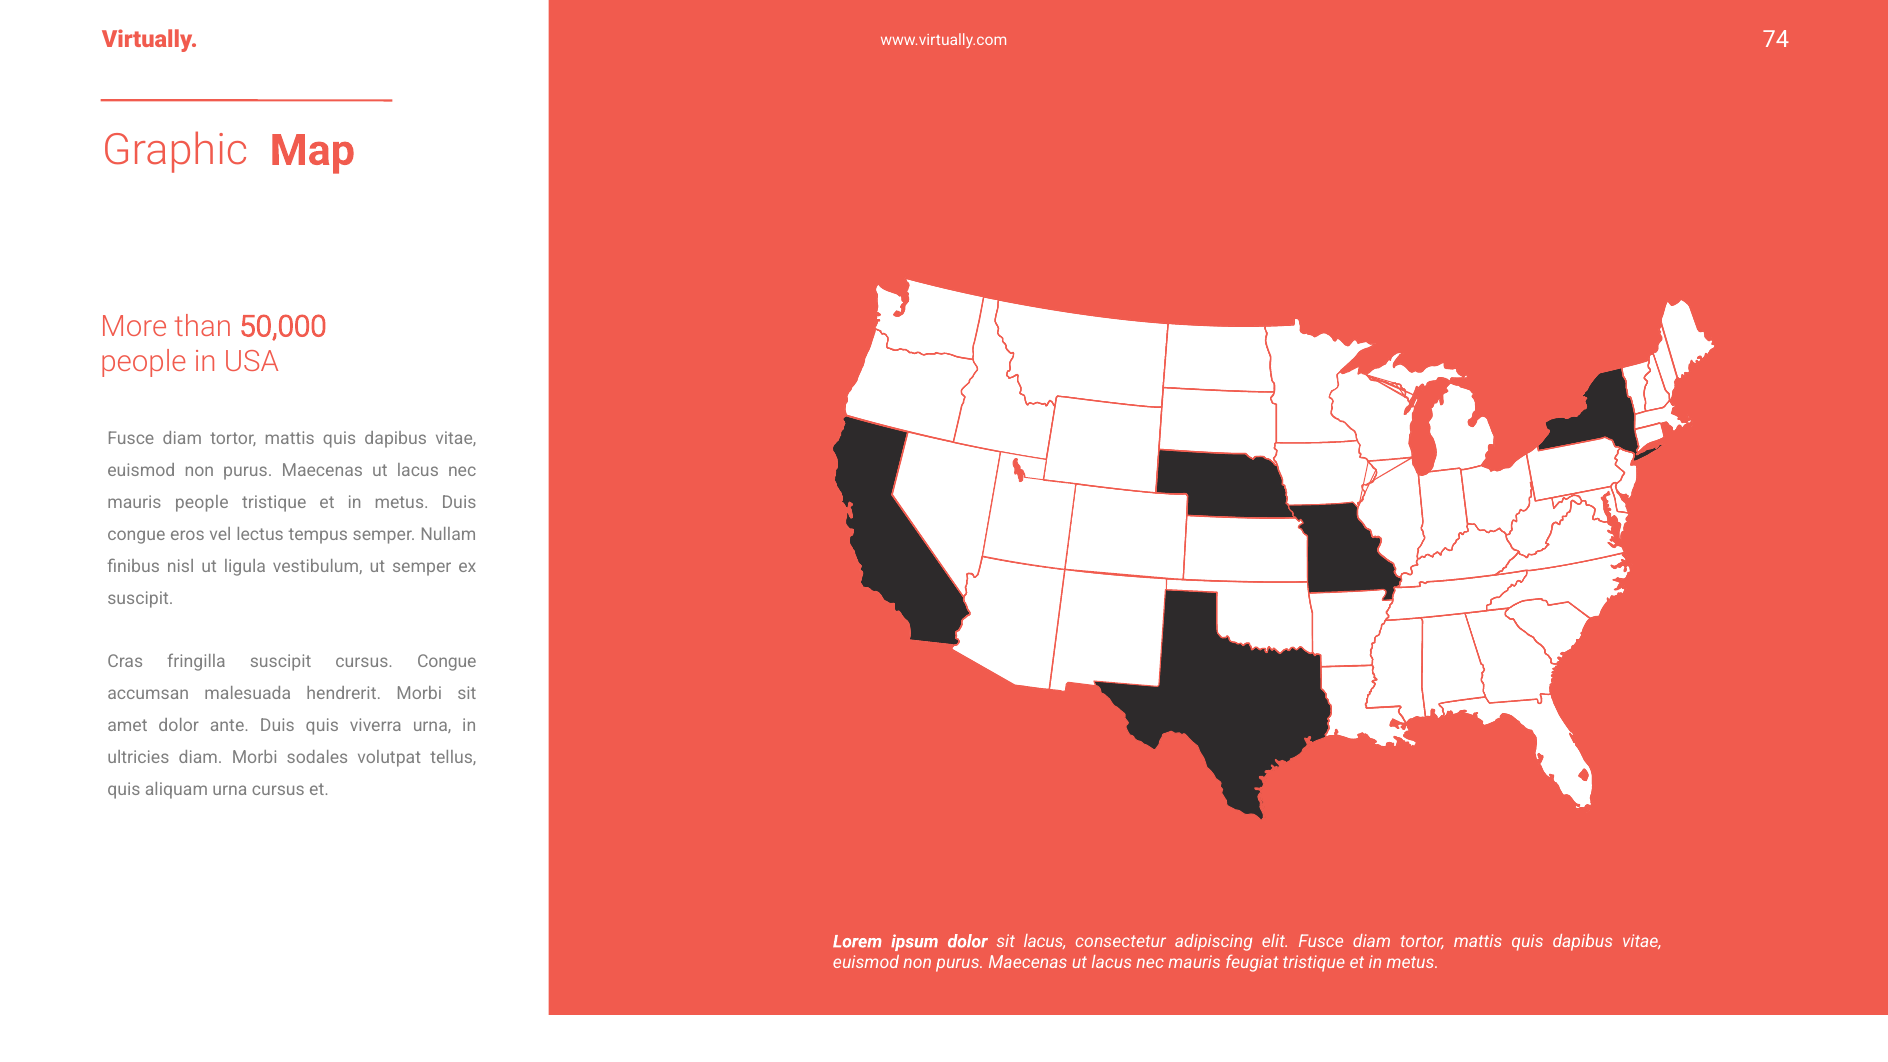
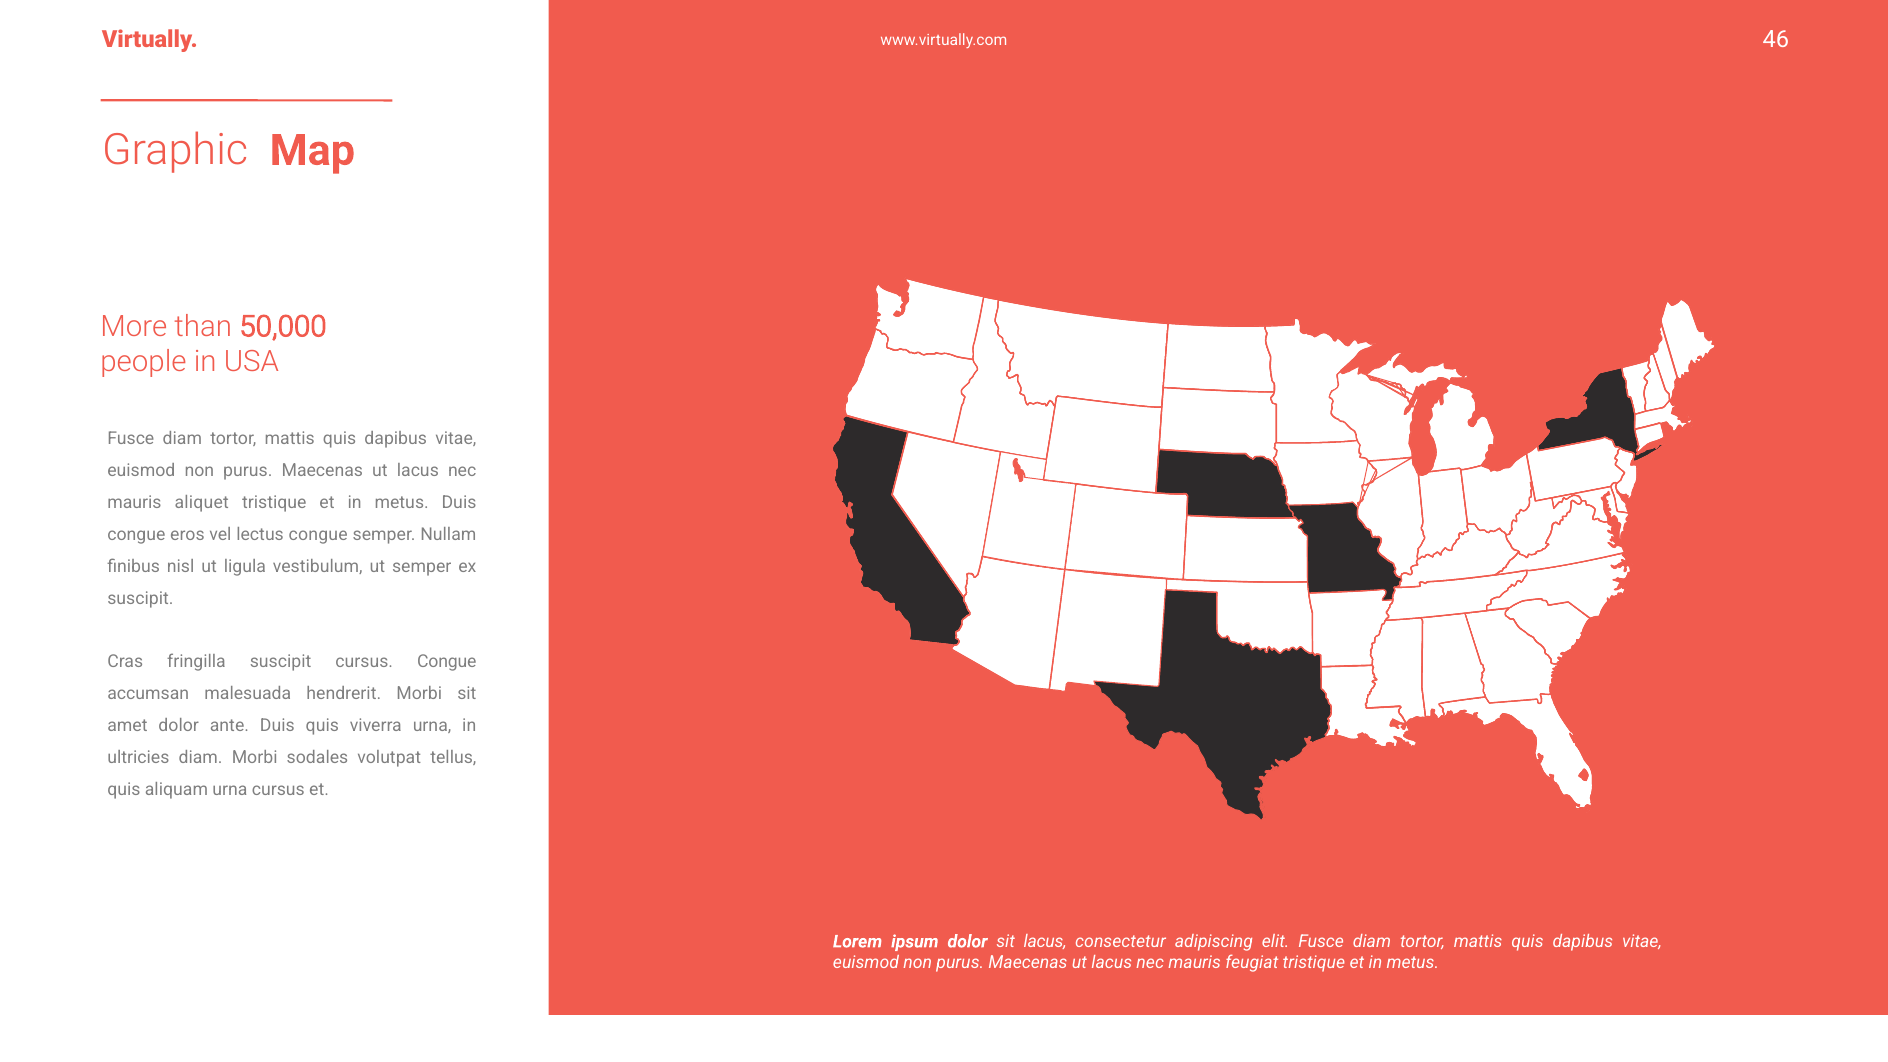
74: 74 -> 46
mauris people: people -> aliquet
lectus tempus: tempus -> congue
